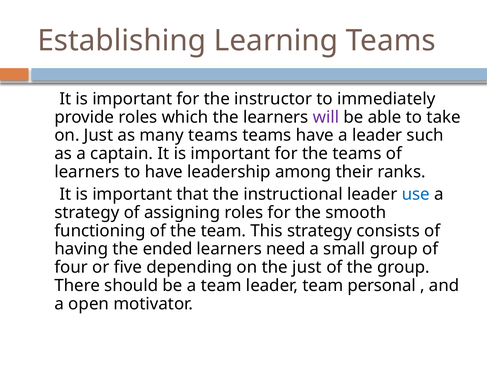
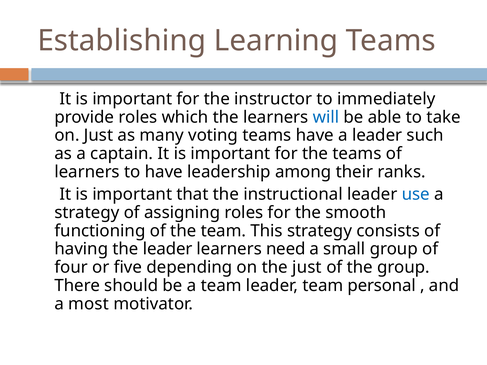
will colour: purple -> blue
many teams: teams -> voting
the ended: ended -> leader
open: open -> most
